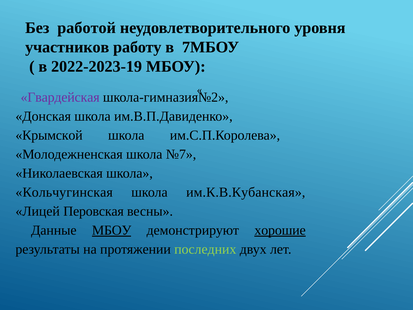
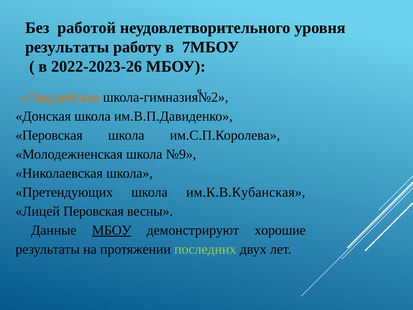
участников at (67, 47): участников -> результаты
2022-2023-19: 2022-2023-19 -> 2022-2023-26
Гвардейская colour: purple -> orange
Крымской at (49, 135): Крымской -> Перовская
№7: №7 -> №9
Кольчугинская: Кольчугинская -> Претендующих
хорошие underline: present -> none
